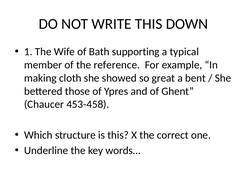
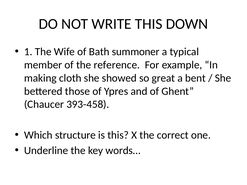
supporting: supporting -> summoner
453-458: 453-458 -> 393-458
